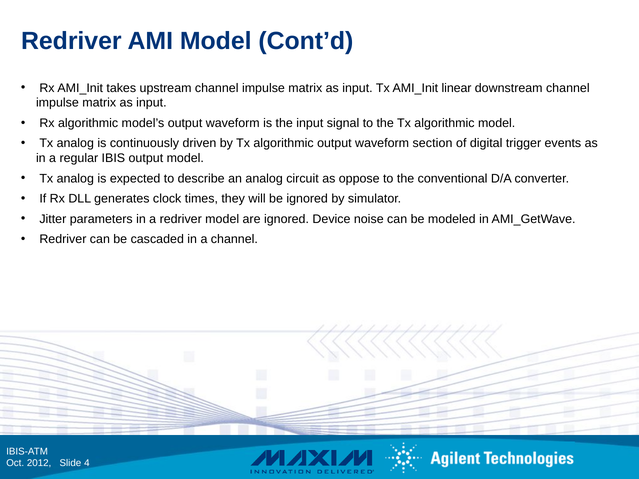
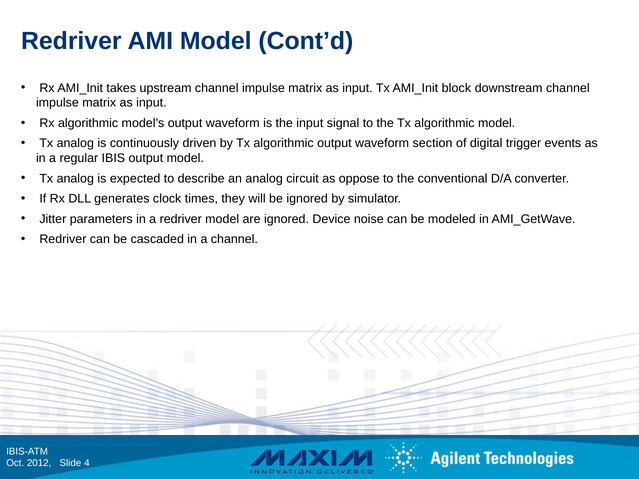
linear: linear -> block
